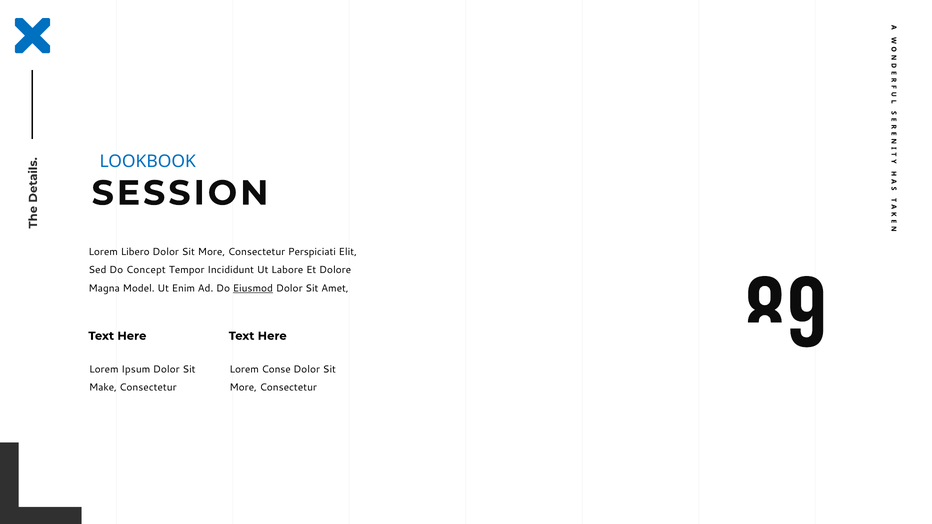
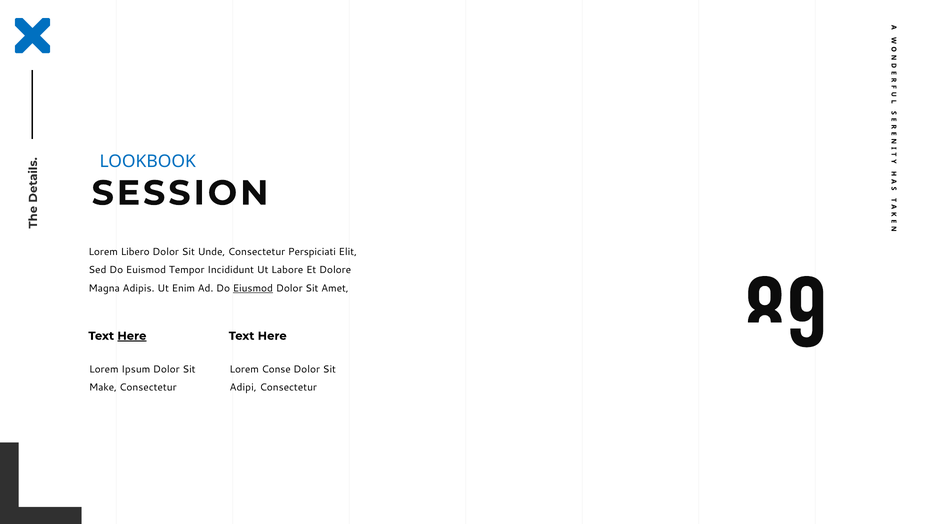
More at (211, 252): More -> Unde
Concept: Concept -> Euismod
Model: Model -> Adipis
Here at (132, 336) underline: none -> present
More at (243, 388): More -> Adipi
